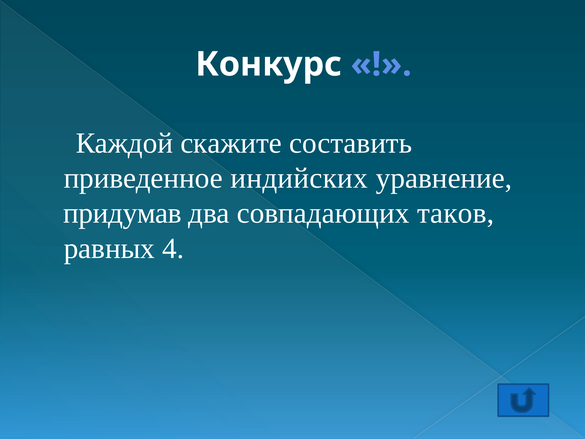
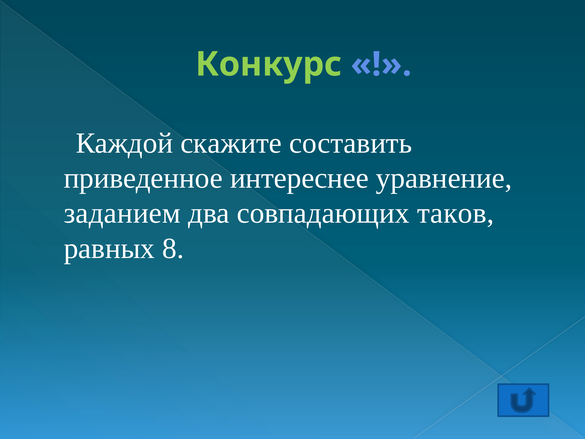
Конкурс colour: white -> light green
индийских: индийских -> интереснее
придумав: придумав -> заданием
4: 4 -> 8
